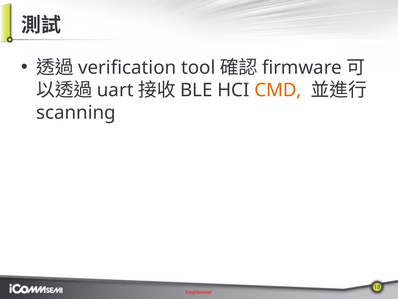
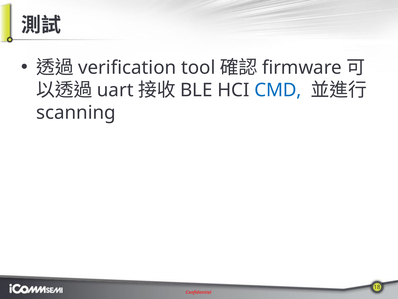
CMD colour: orange -> blue
